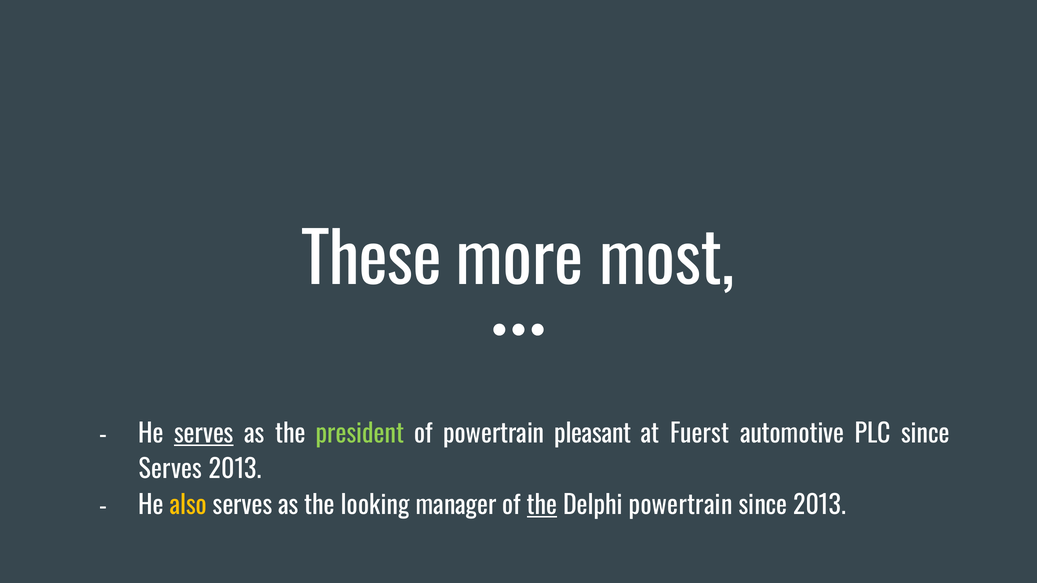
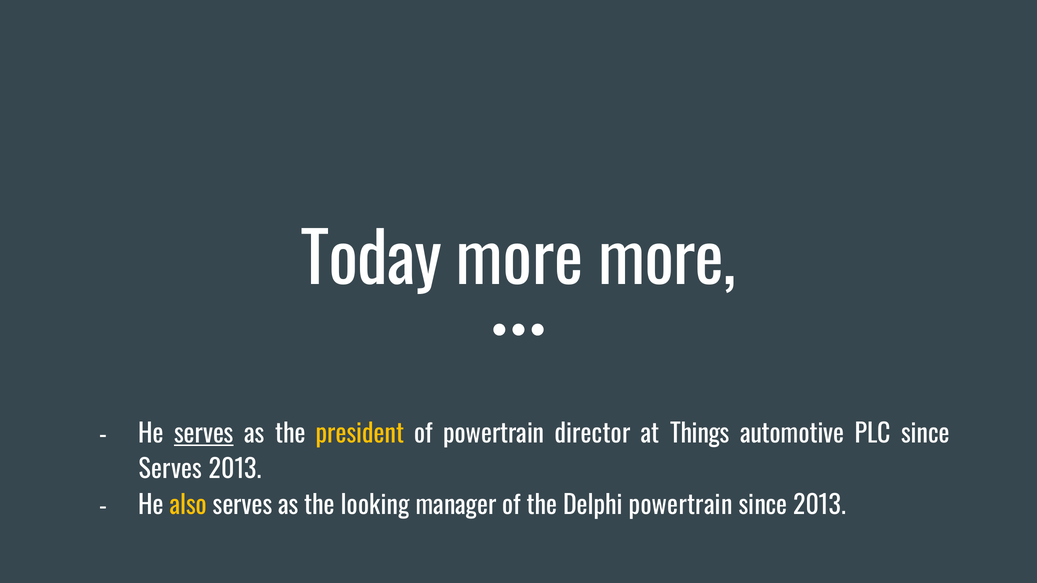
These: These -> Today
more most: most -> more
president colour: light green -> yellow
pleasant: pleasant -> director
Fuerst: Fuerst -> Things
the at (542, 506) underline: present -> none
